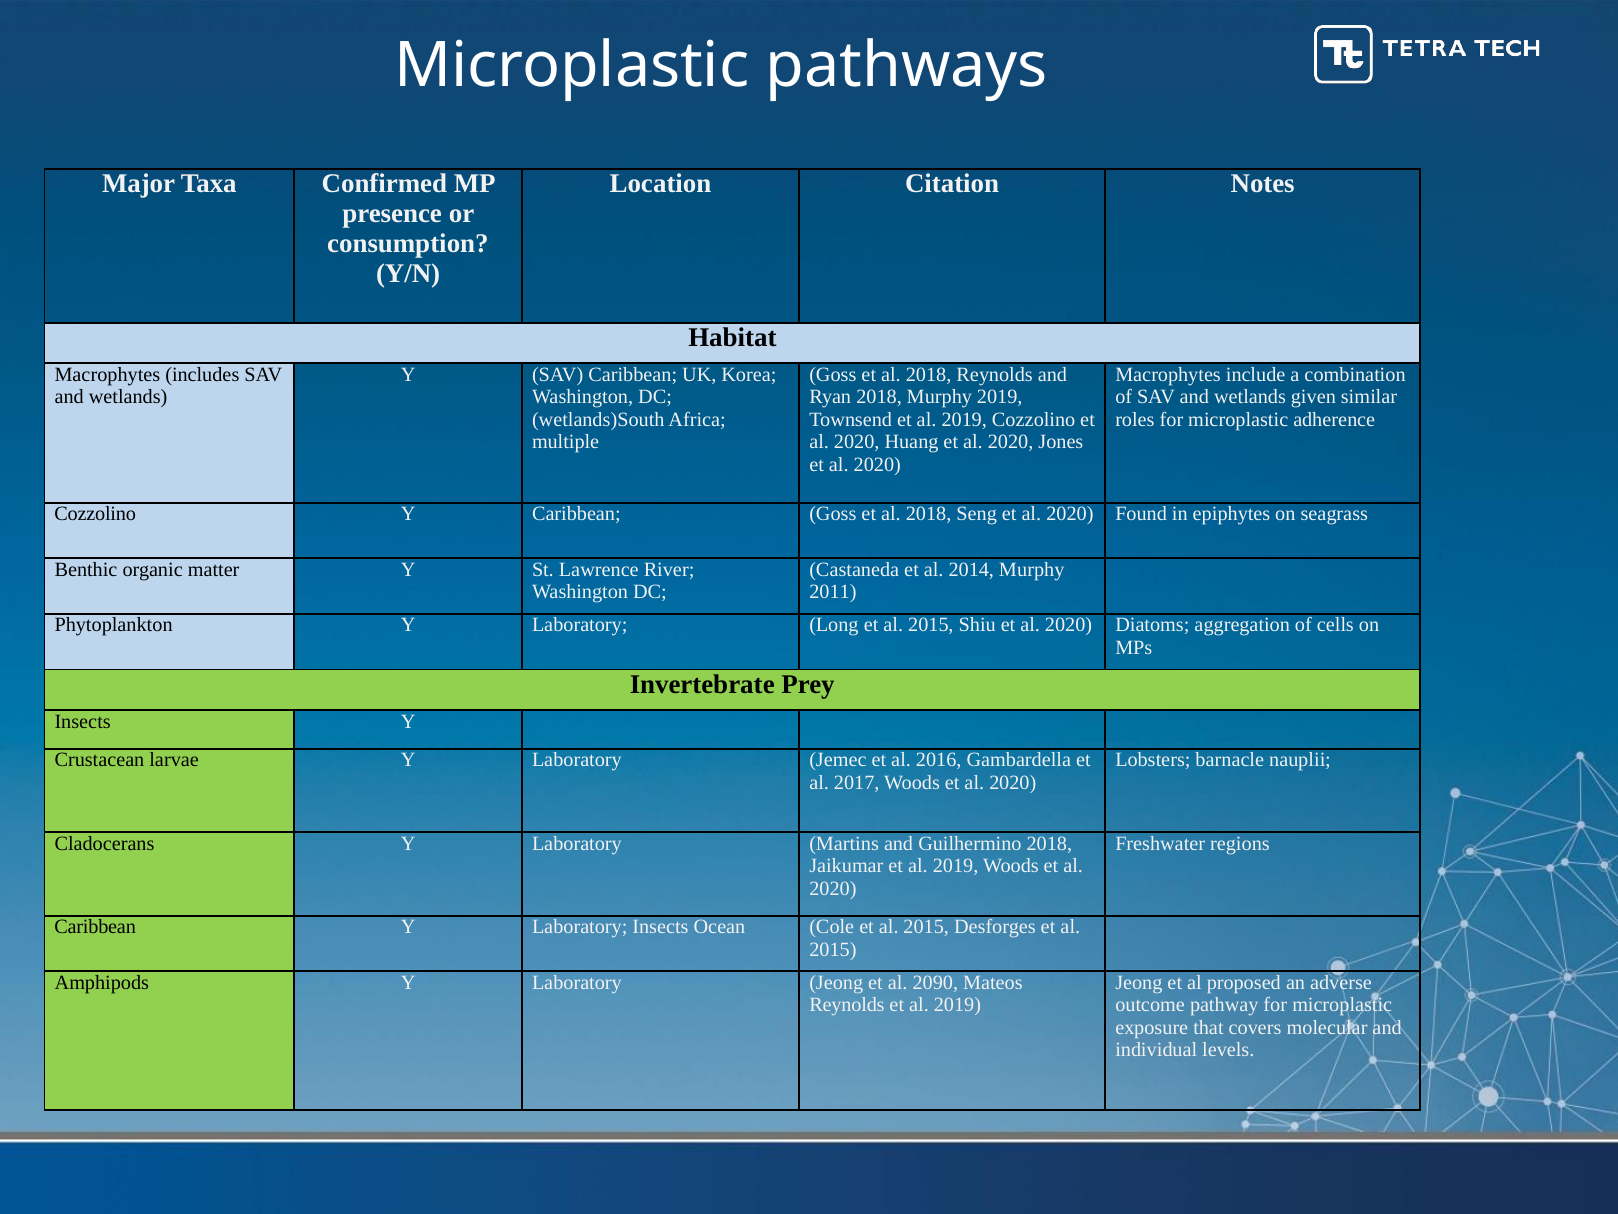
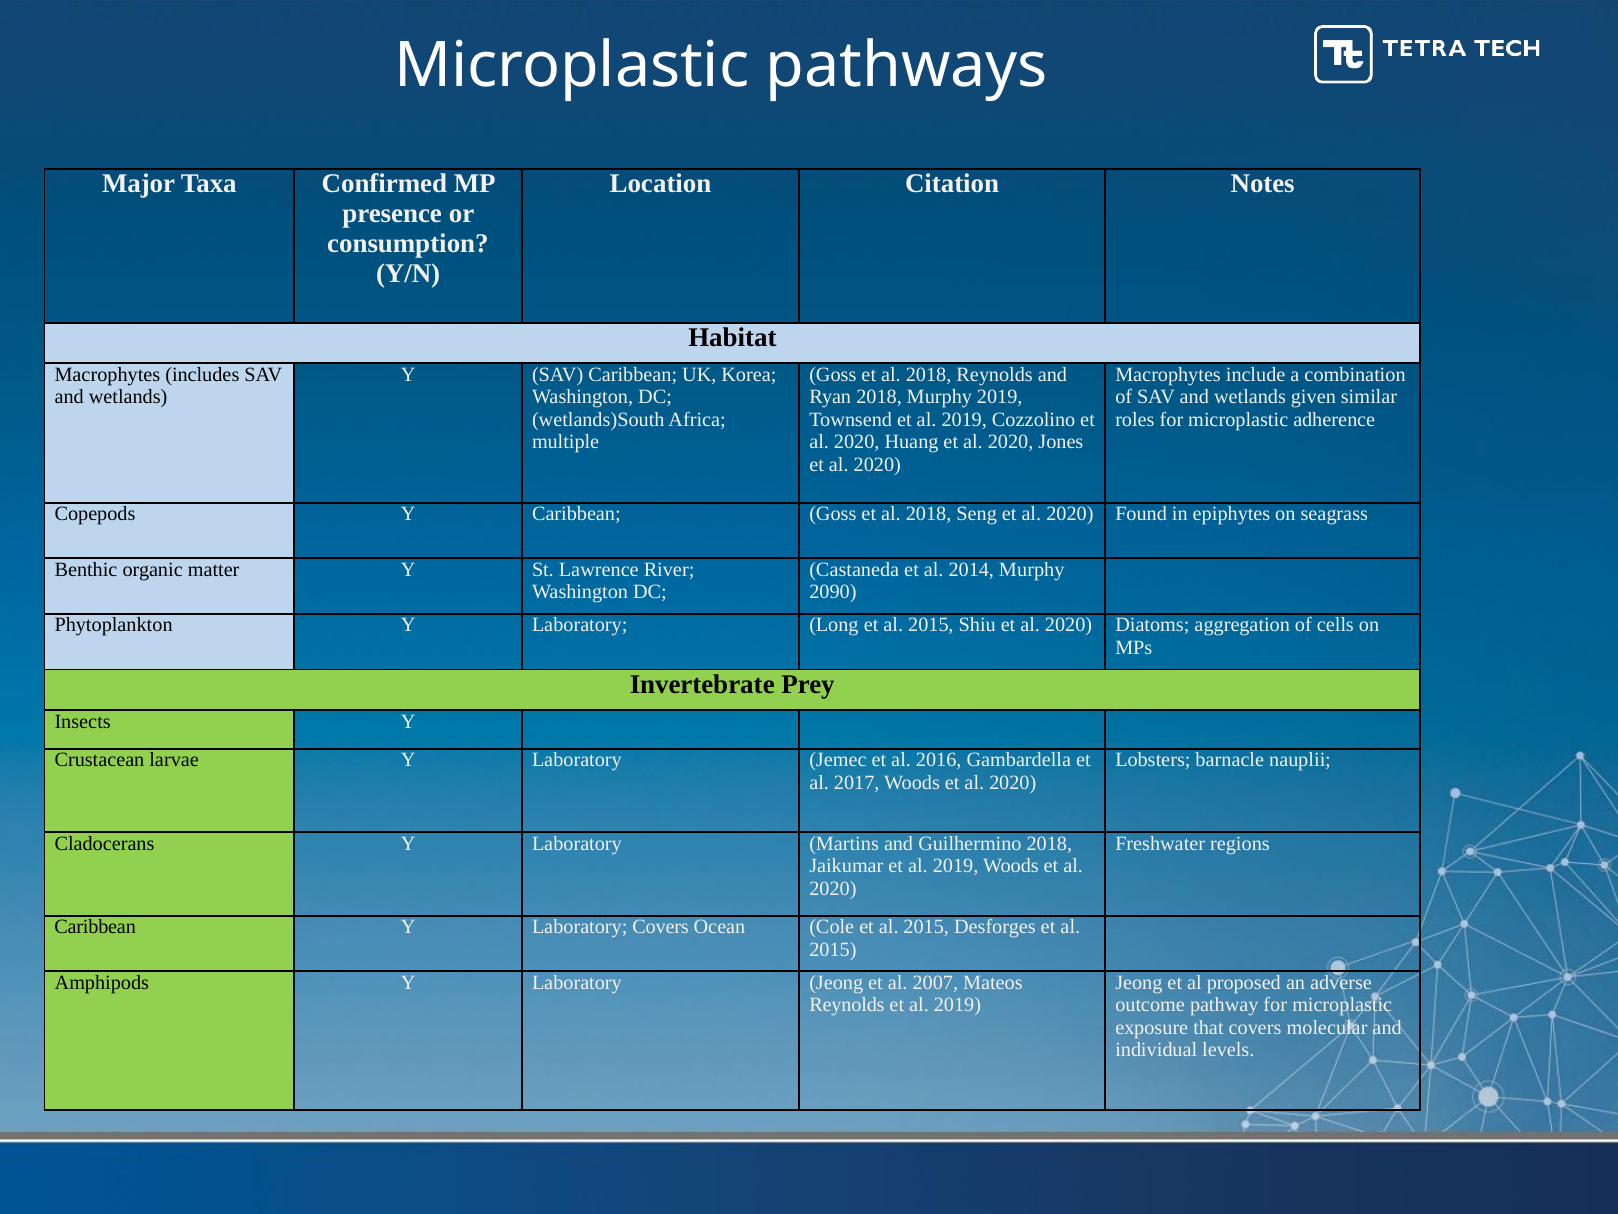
Cozzolino at (95, 514): Cozzolino -> Copepods
2011: 2011 -> 2090
Laboratory Insects: Insects -> Covers
2090: 2090 -> 2007
